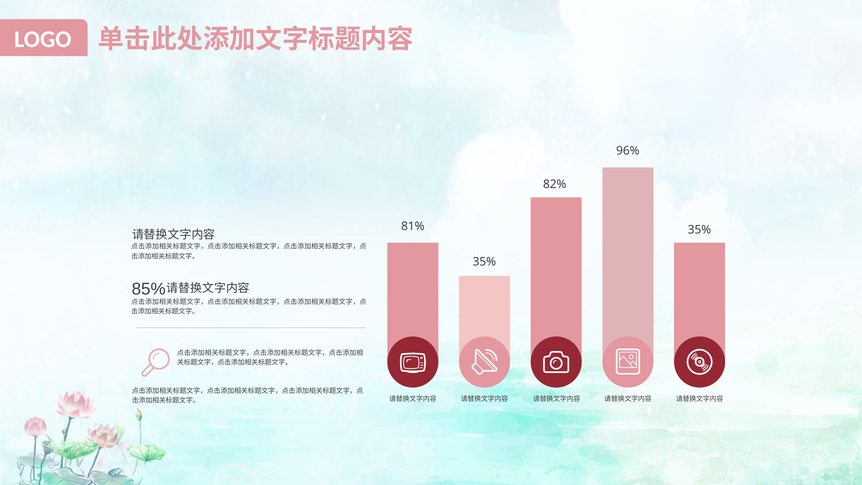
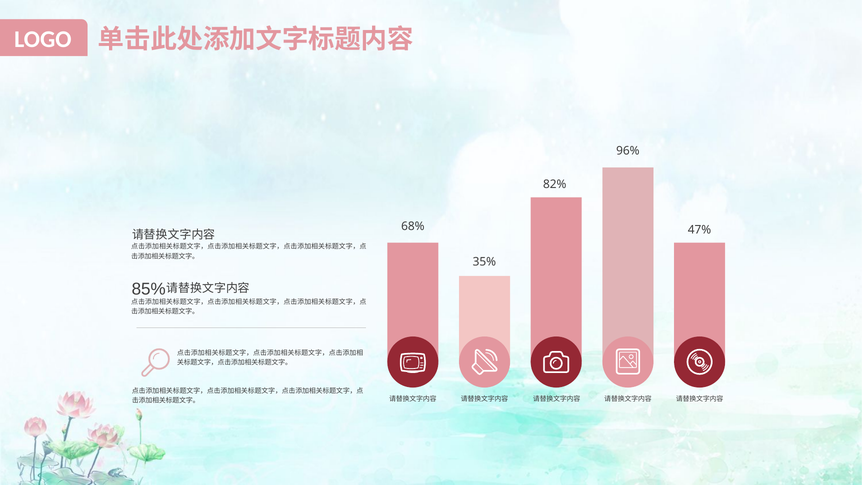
81%: 81% -> 68%
35% at (699, 230): 35% -> 47%
